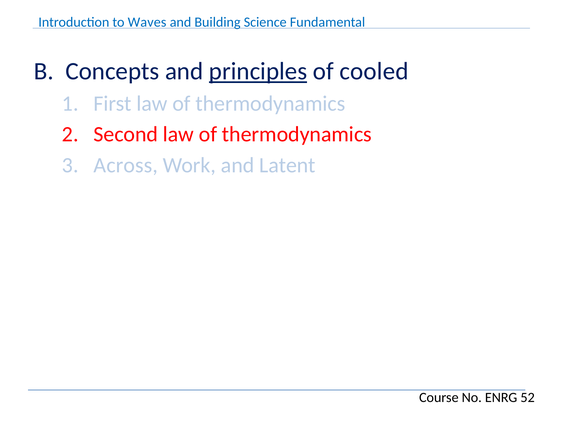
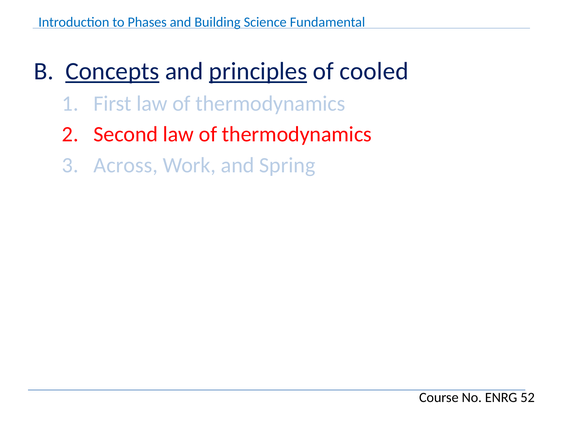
Waves: Waves -> Phases
Concepts underline: none -> present
Latent: Latent -> Spring
